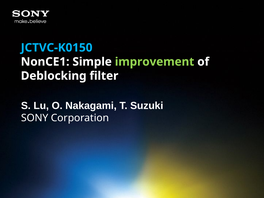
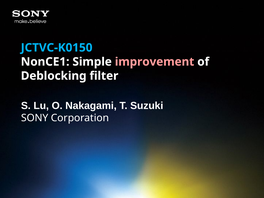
improvement colour: light green -> pink
